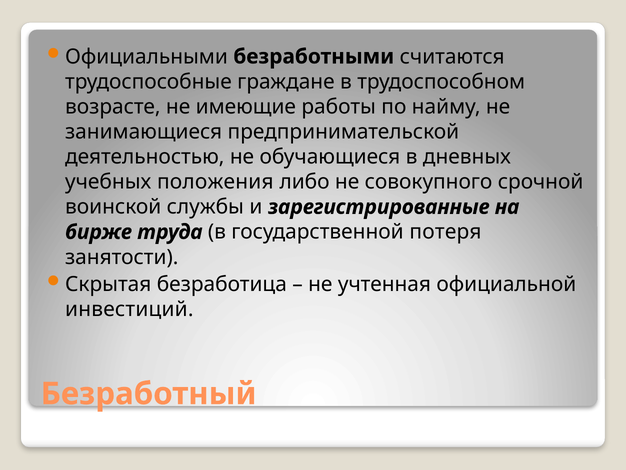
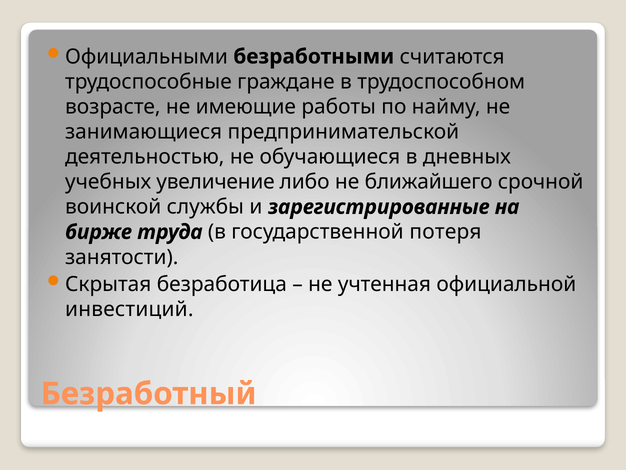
положения: положения -> увеличение
совокупного: совокупного -> ближайшего
